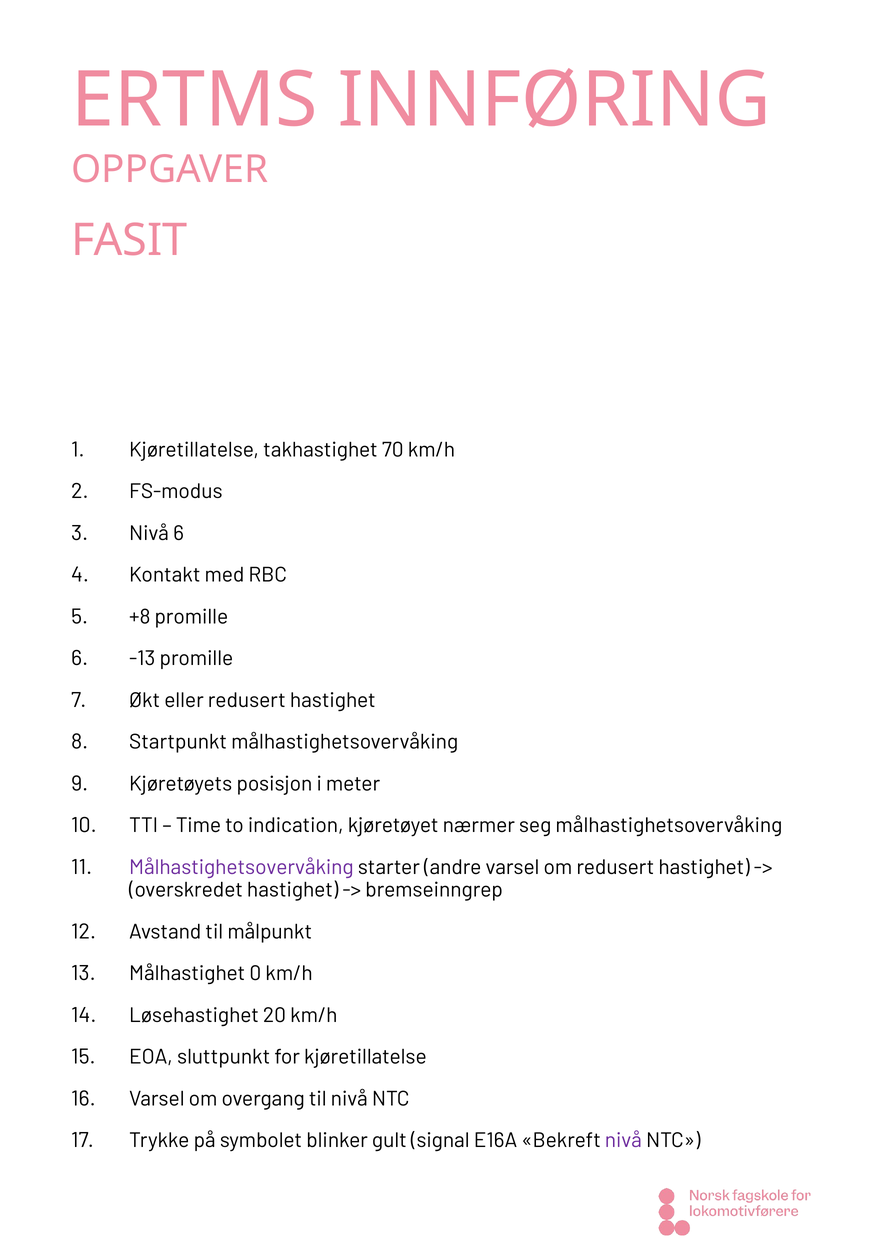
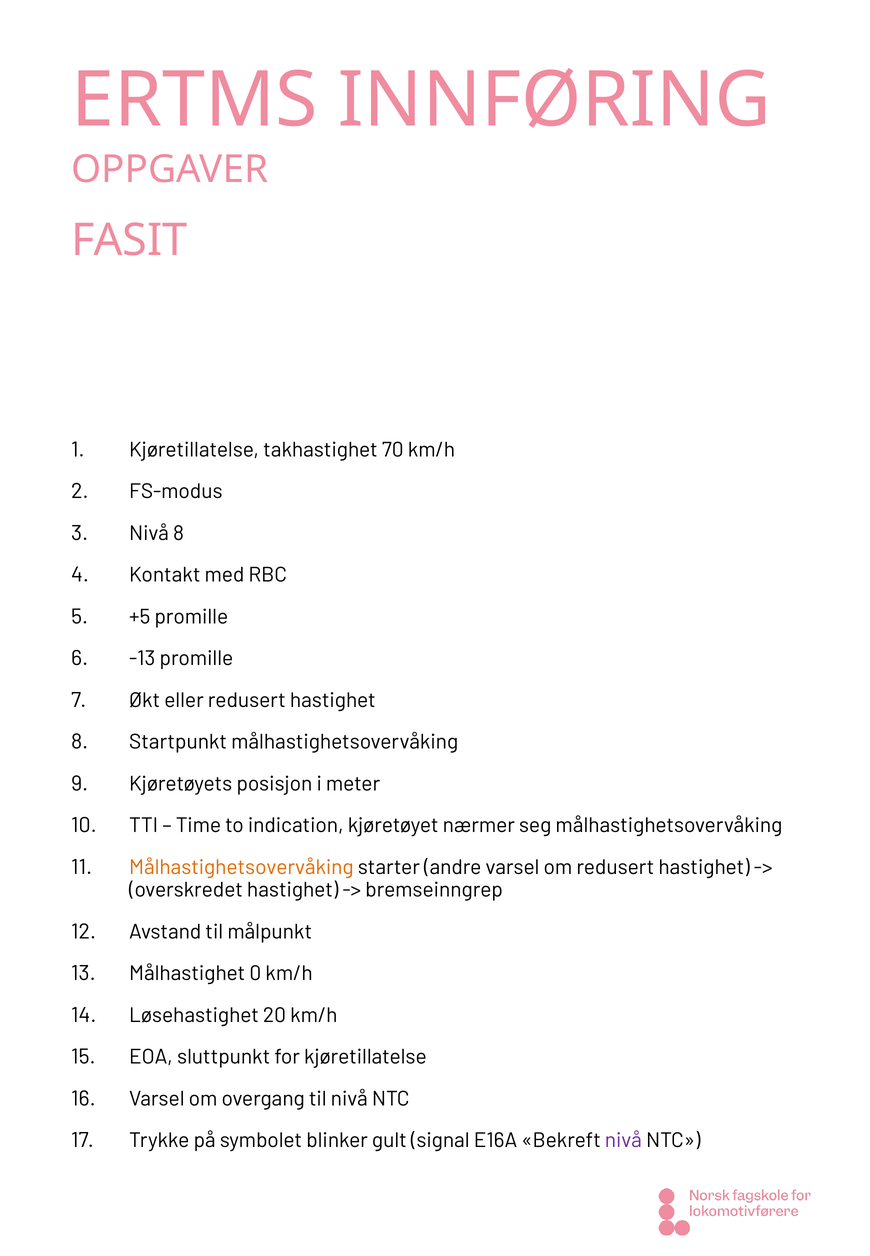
Nivå 6: 6 -> 8
+8: +8 -> +5
Målhastighetsovervåking at (241, 868) colour: purple -> orange
